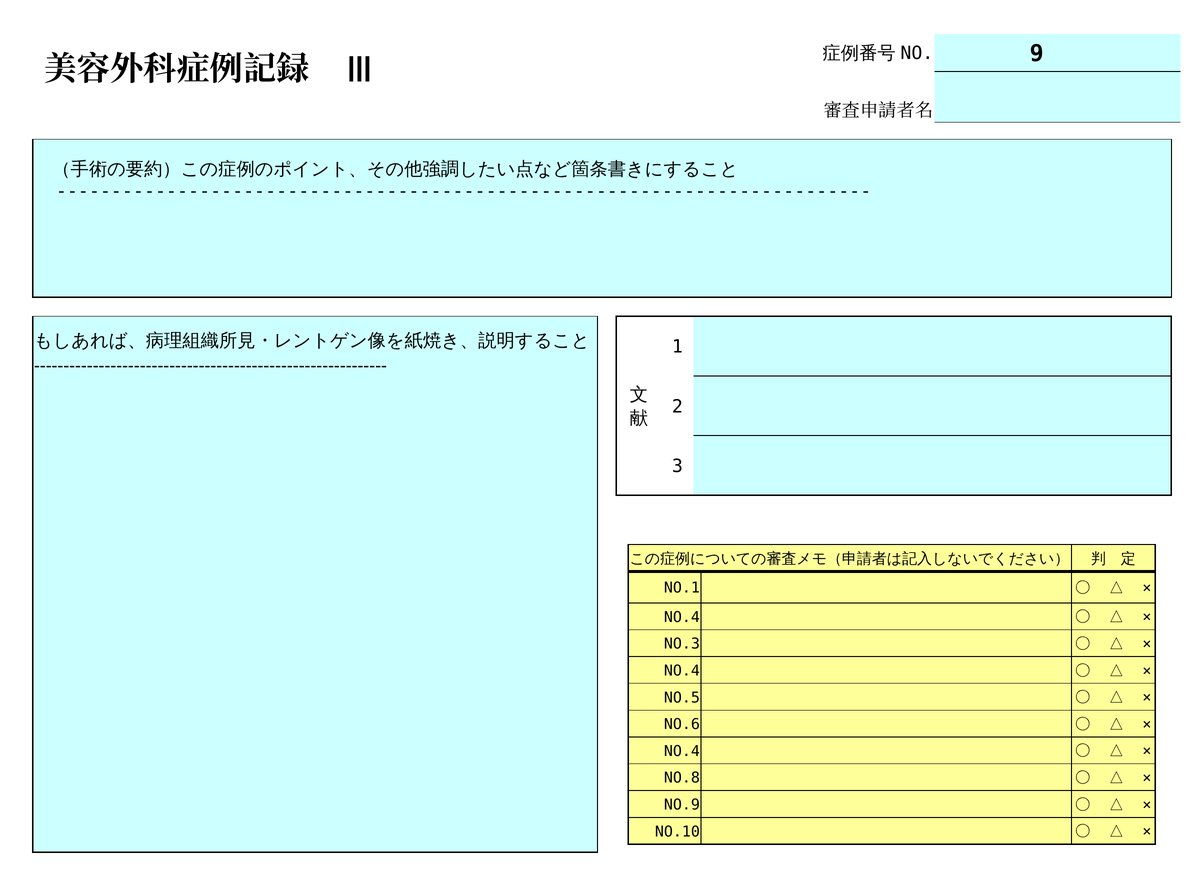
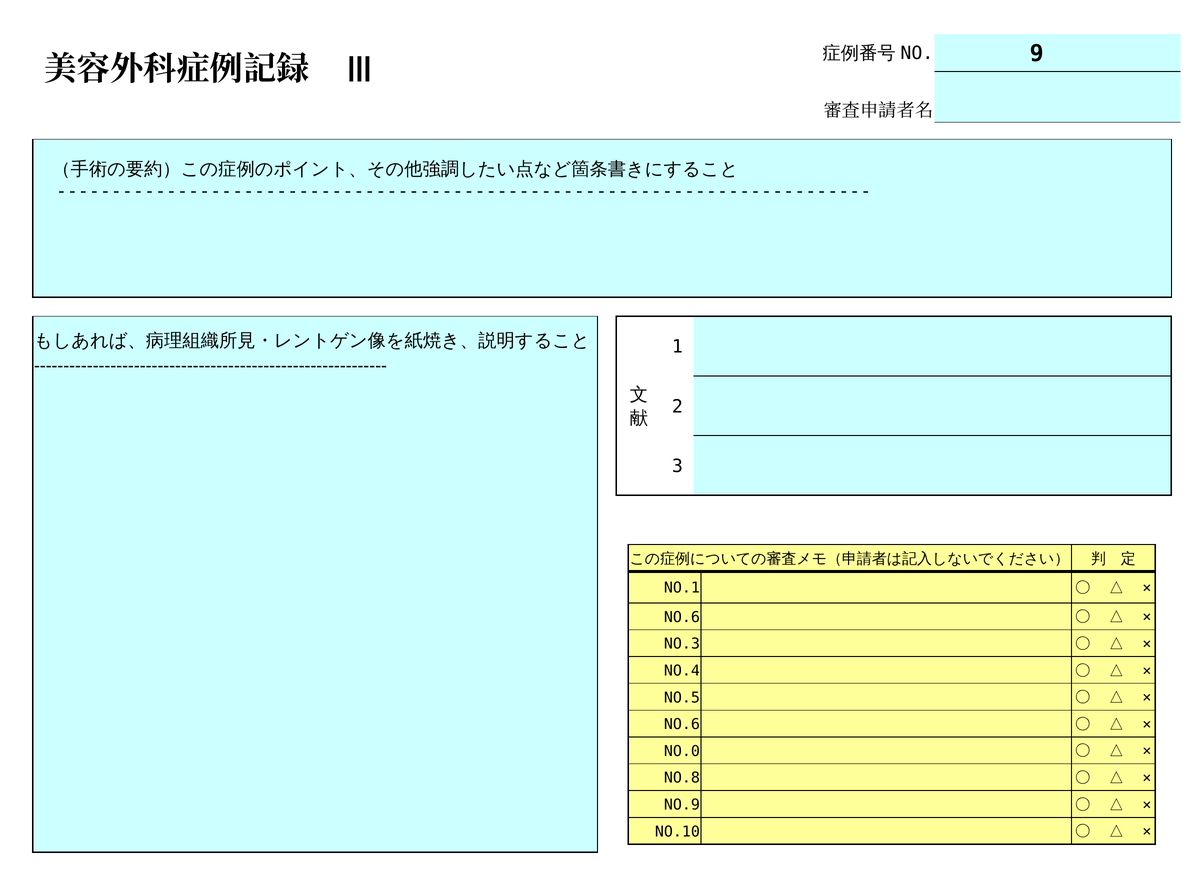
NO.4 at (682, 617): NO.4 -> NO.6
NO.4 at (682, 751): NO.4 -> NO.0
